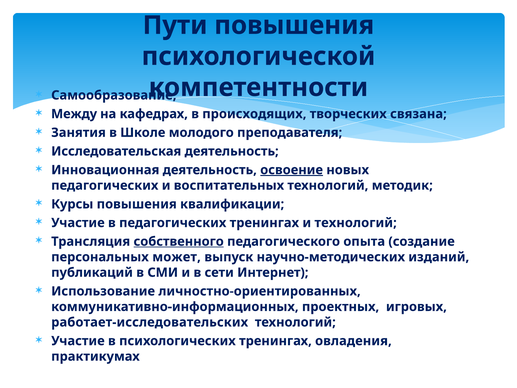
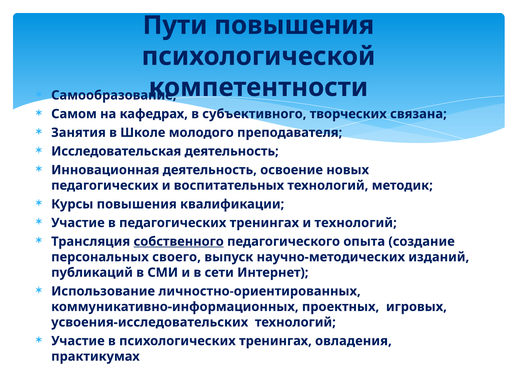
Между: Между -> Самом
происходящих: происходящих -> субъективного
освоение underline: present -> none
может: может -> своего
работает-исследовательских: работает-исследовательских -> усвоения-исследовательских
